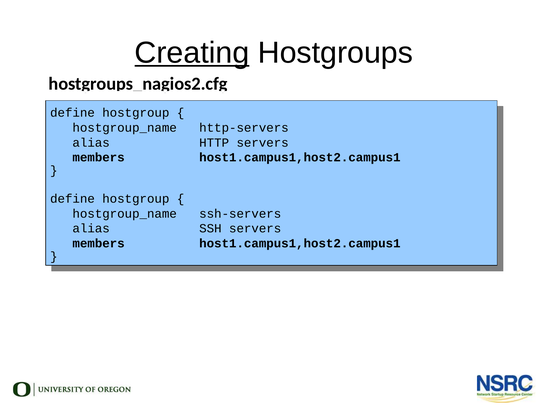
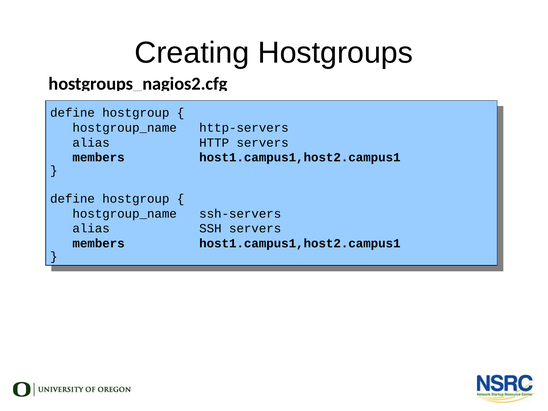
Creating underline: present -> none
